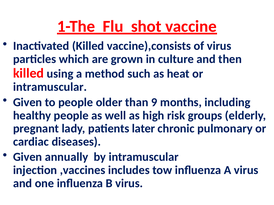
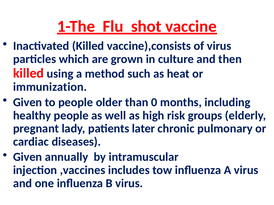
intramuscular at (50, 87): intramuscular -> immunization
9: 9 -> 0
